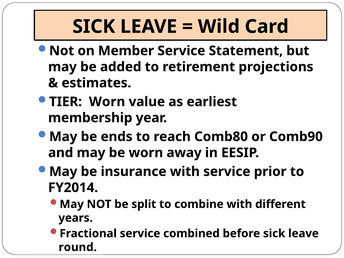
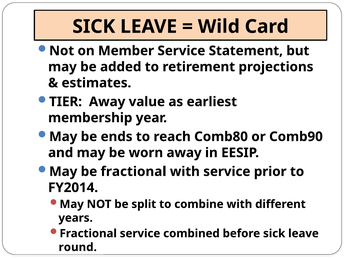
TIER Worn: Worn -> Away
be insurance: insurance -> fractional
